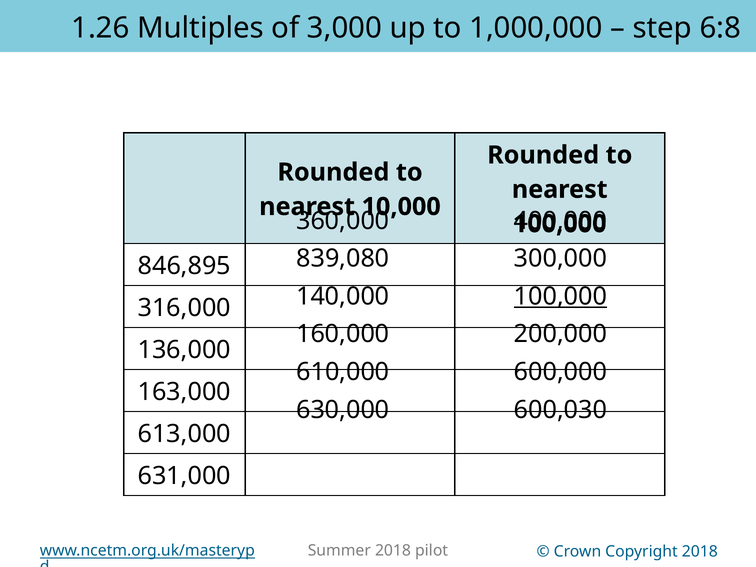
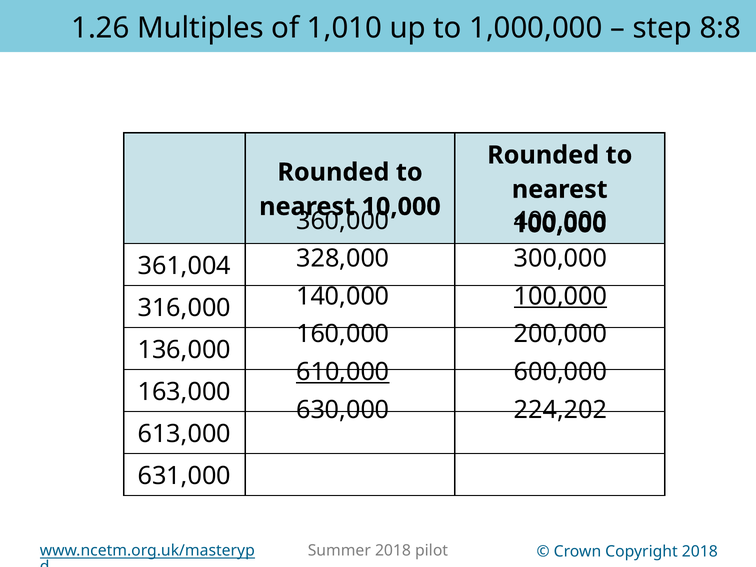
3,000: 3,000 -> 1,010
6:8: 6:8 -> 8:8
839,080: 839,080 -> 328,000
846,895: 846,895 -> 361,004
610,000 underline: none -> present
600,030: 600,030 -> 224,202
